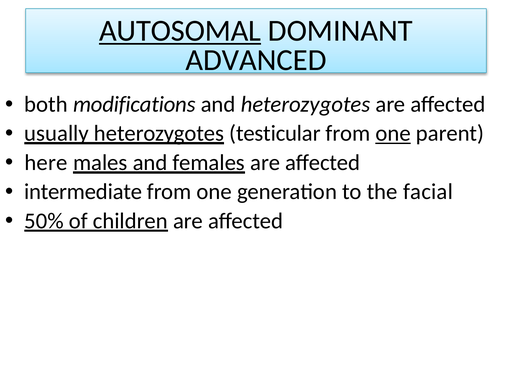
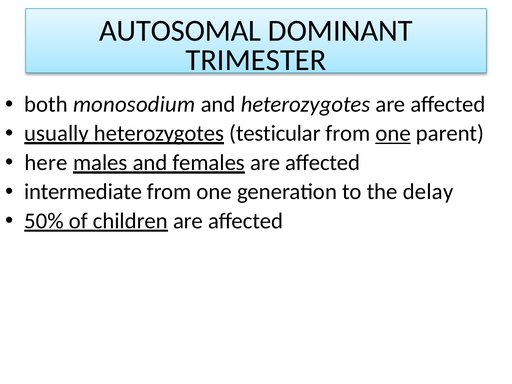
AUTOSOMAL underline: present -> none
ADVANCED: ADVANCED -> TRIMESTER
modifications: modifications -> monosodium
facial: facial -> delay
